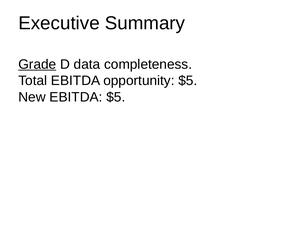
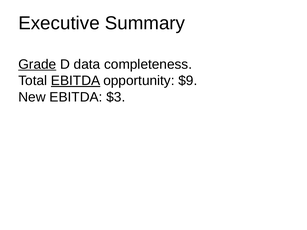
EBITDA at (76, 81) underline: none -> present
opportunity $5: $5 -> $9
EBITDA $5: $5 -> $3
